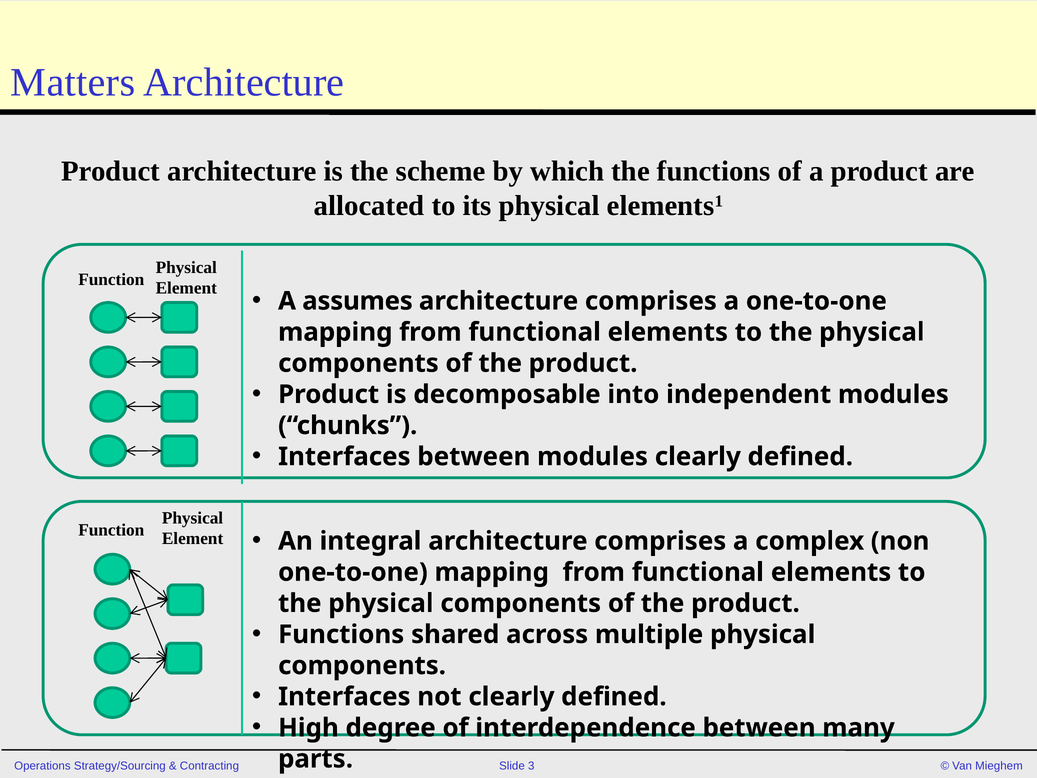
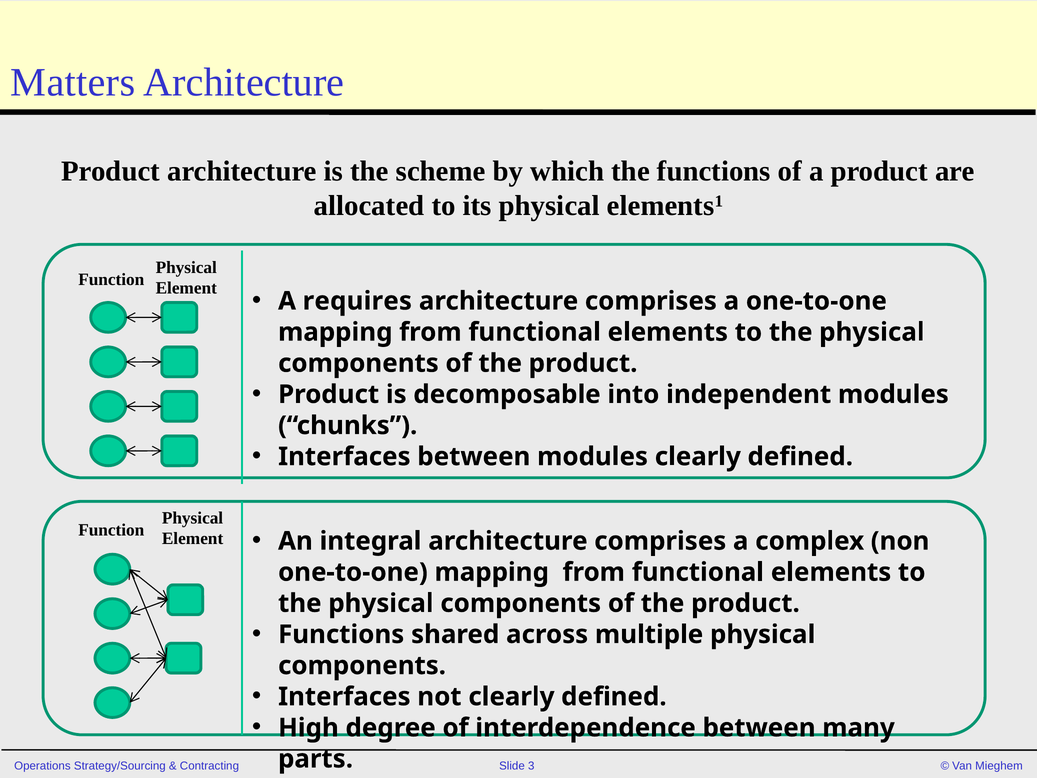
assumes: assumes -> requires
